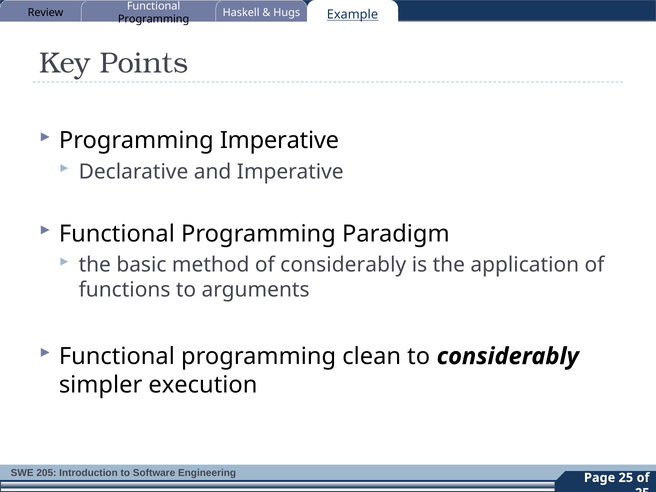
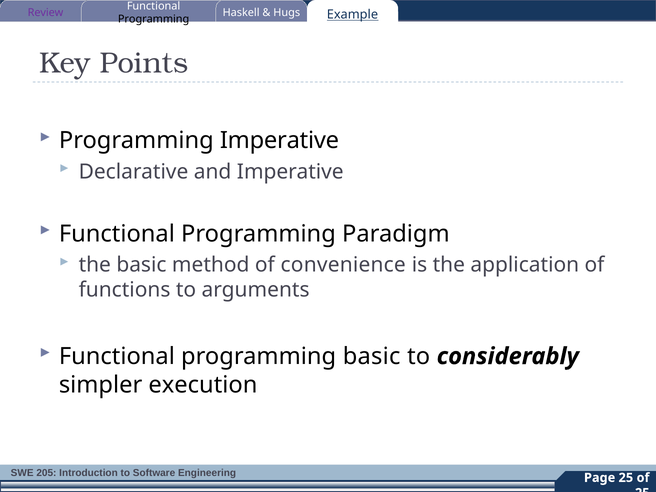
Review colour: black -> purple
of considerably: considerably -> convenience
programming clean: clean -> basic
